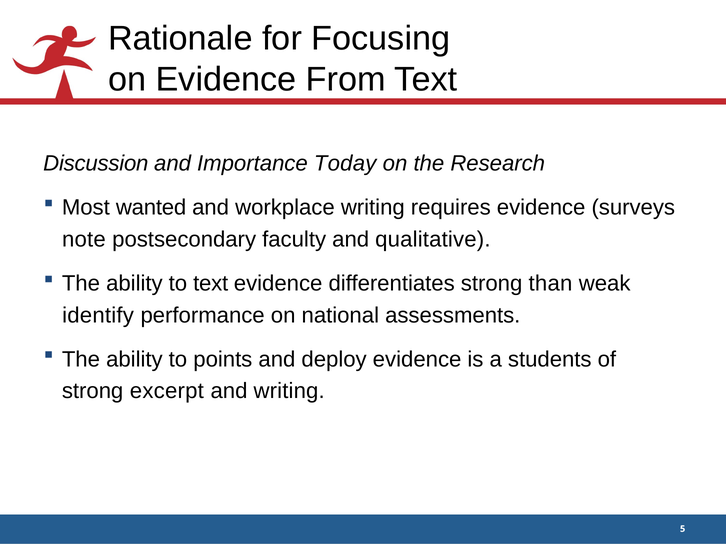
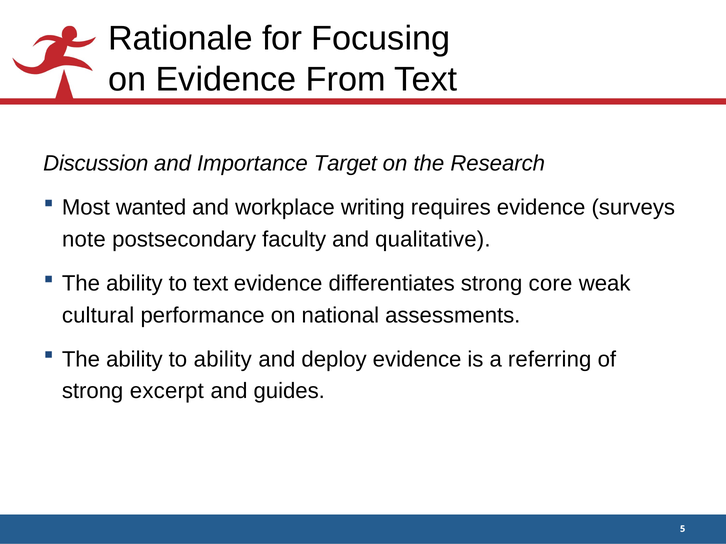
Today: Today -> Target
than: than -> core
identify: identify -> cultural
to points: points -> ability
students: students -> referring
and writing: writing -> guides
